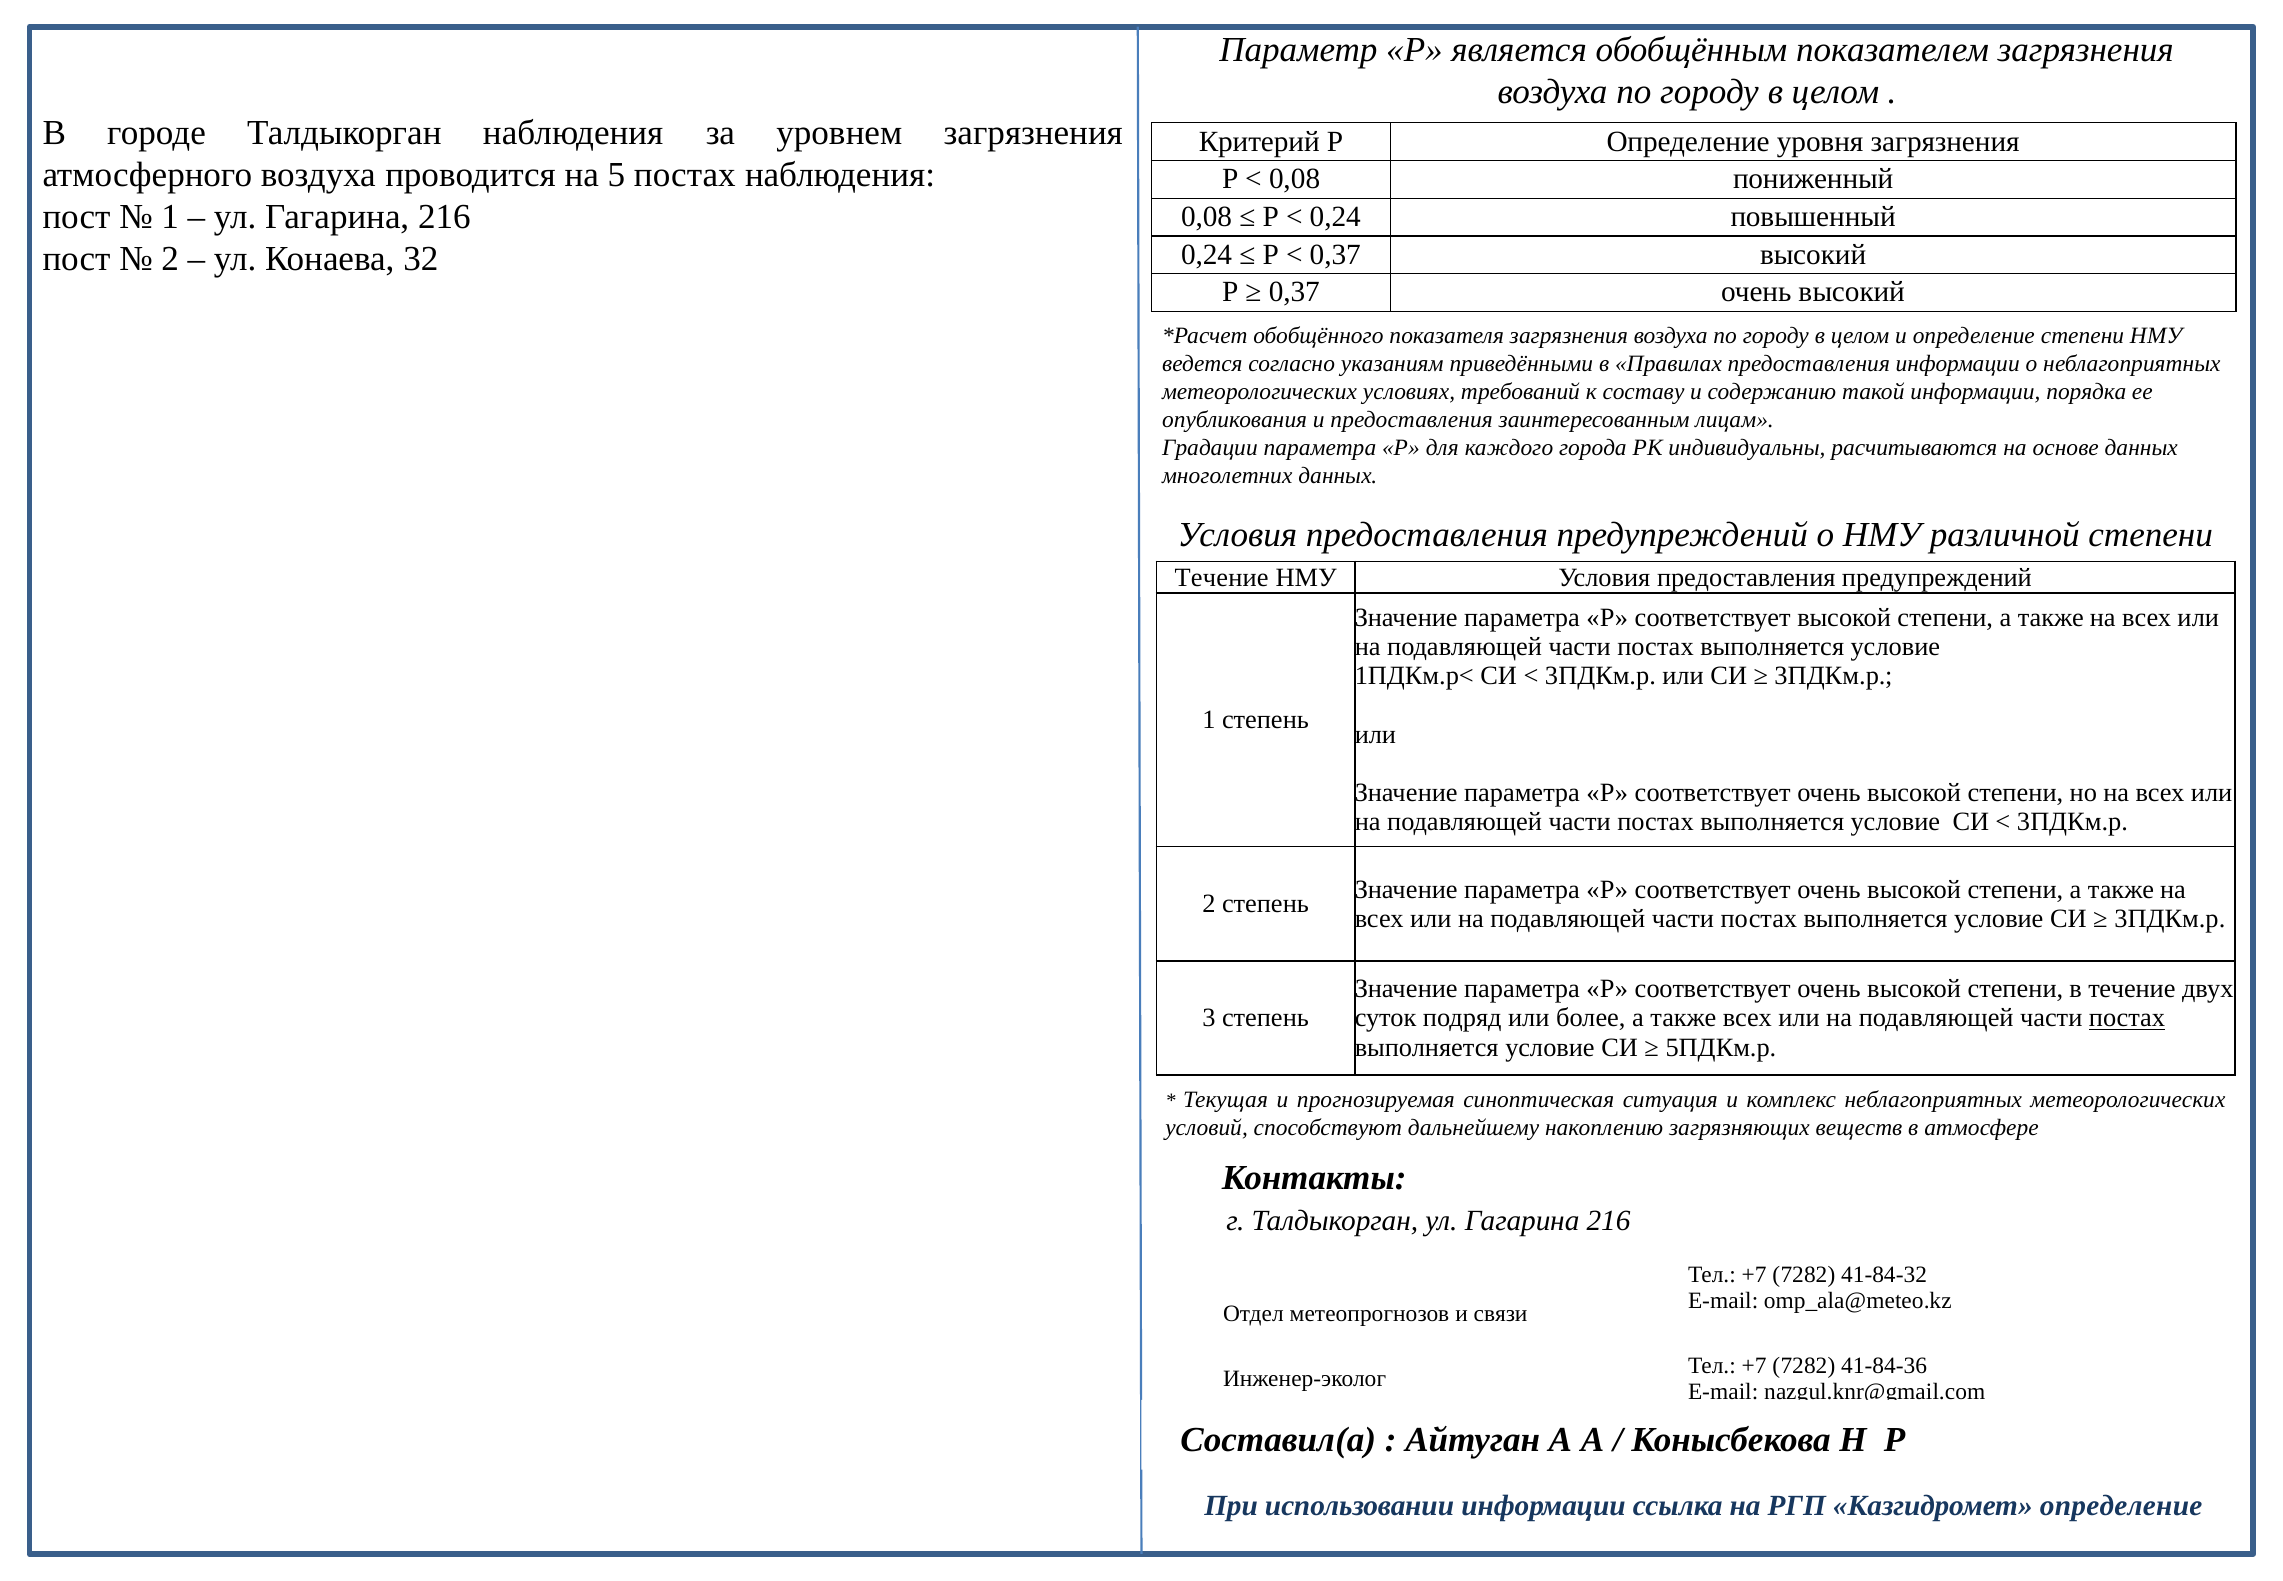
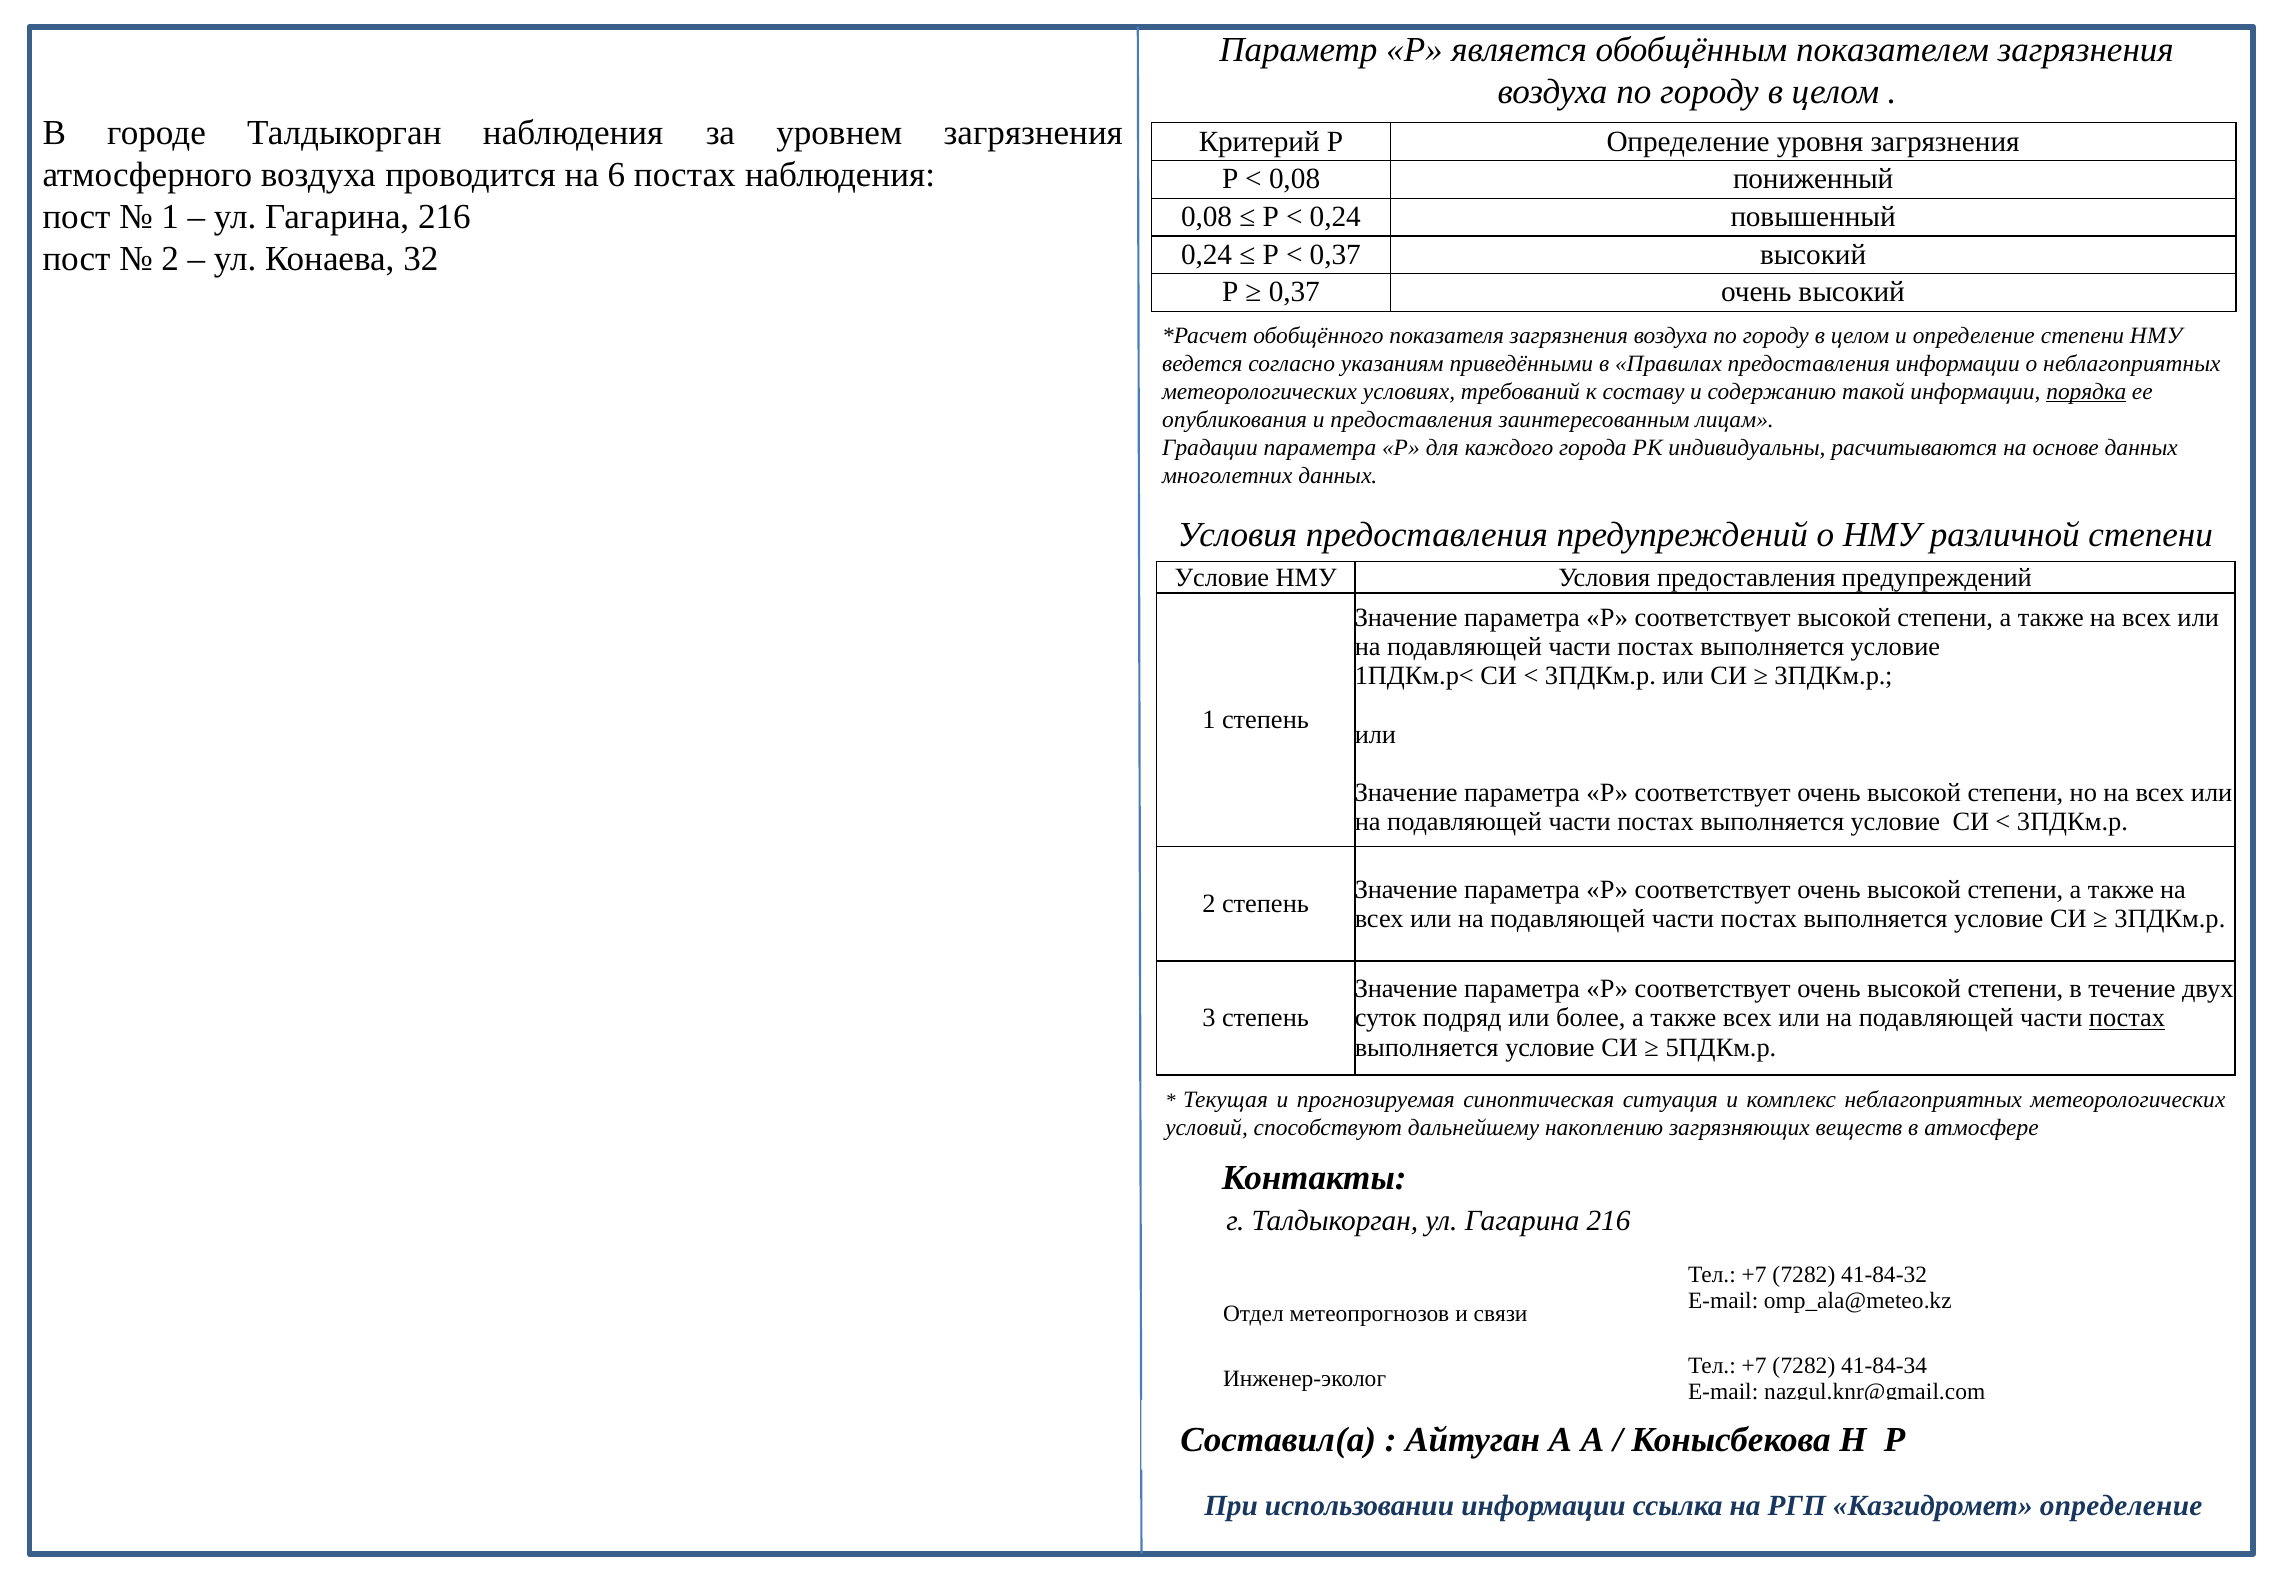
5: 5 -> 6
порядка underline: none -> present
Течение at (1222, 577): Течение -> Условие
41-84-36: 41-84-36 -> 41-84-34
